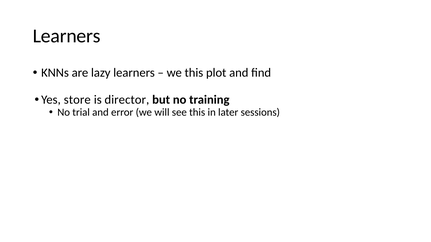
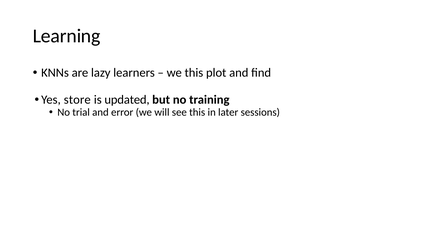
Learners at (67, 36): Learners -> Learning
director: director -> updated
